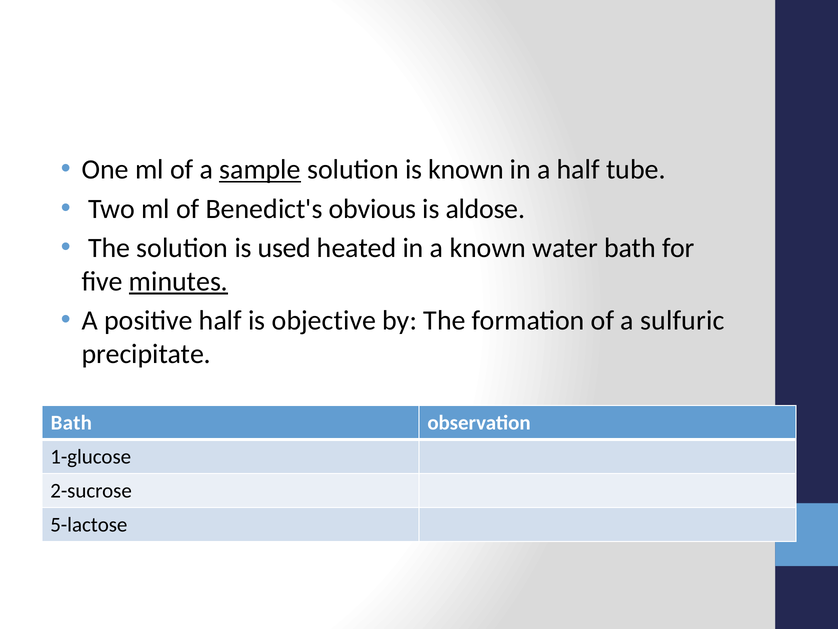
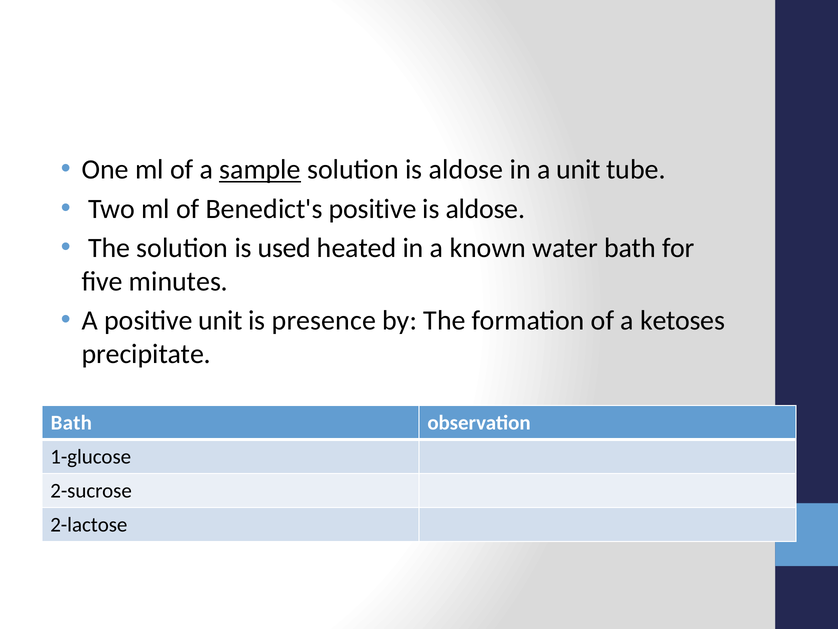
solution is known: known -> aldose
a half: half -> unit
Benedict's obvious: obvious -> positive
minutes underline: present -> none
positive half: half -> unit
objective: objective -> presence
sulfuric: sulfuric -> ketoses
5-lactose: 5-lactose -> 2-lactose
